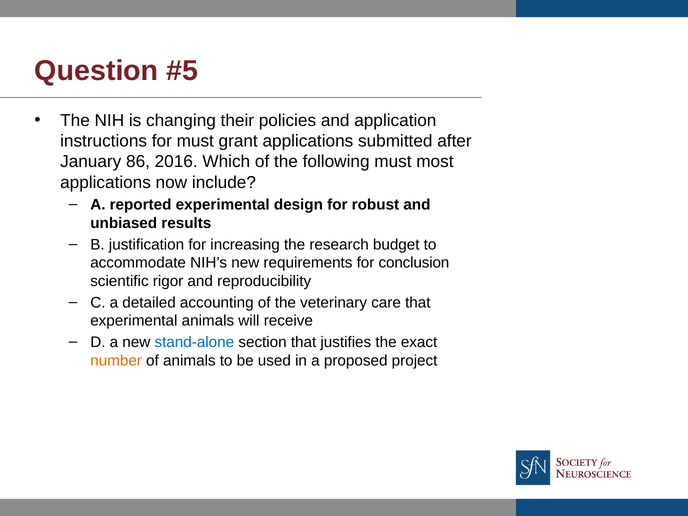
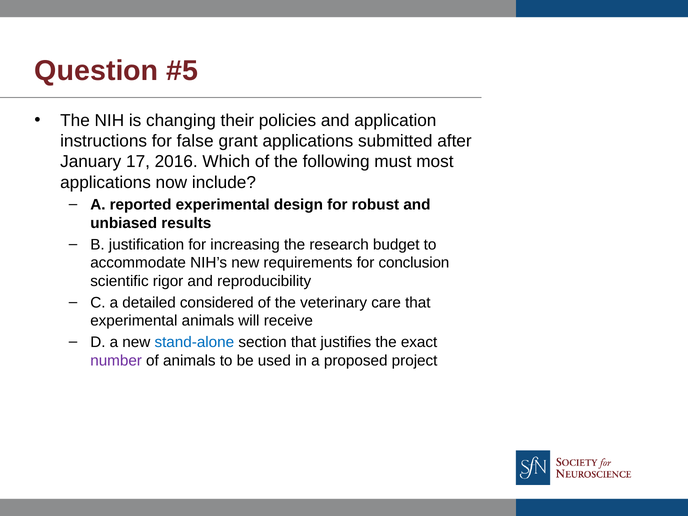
for must: must -> false
86: 86 -> 17
accounting: accounting -> considered
number colour: orange -> purple
